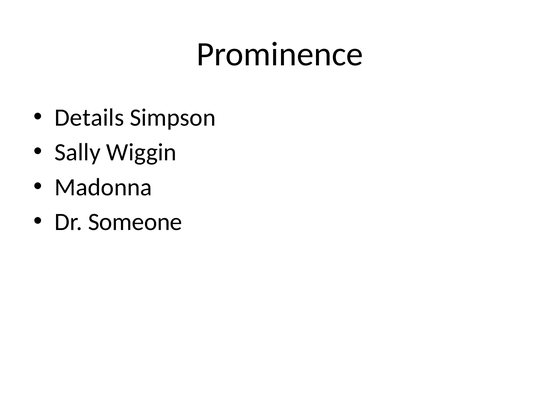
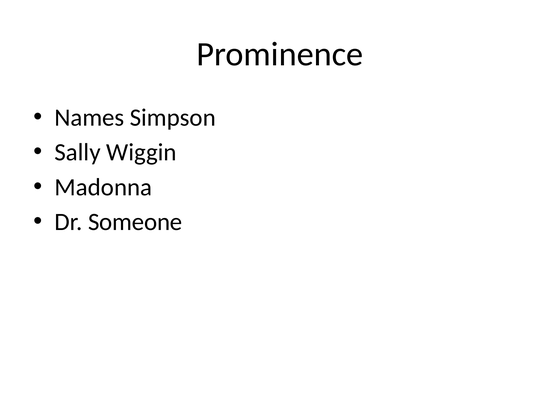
Details: Details -> Names
